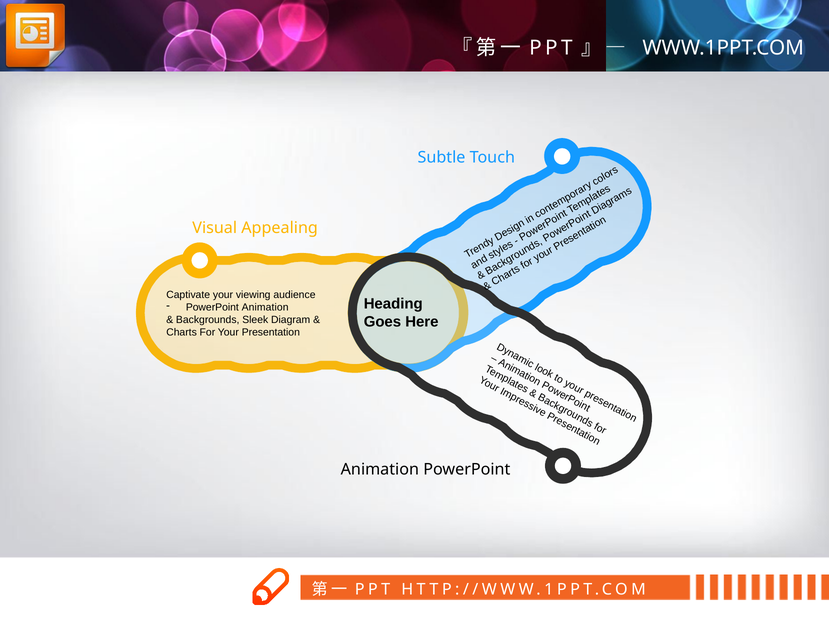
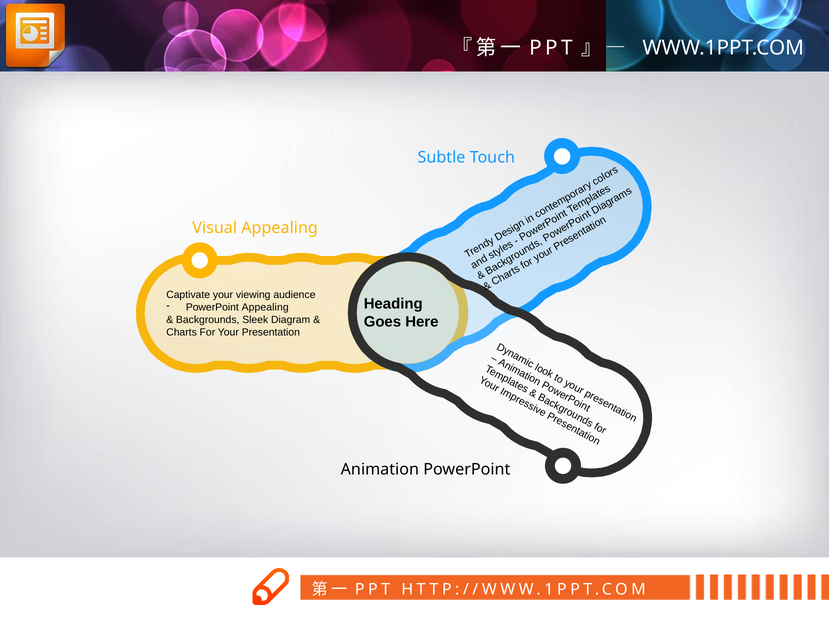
PowerPoint Animation: Animation -> Appealing
